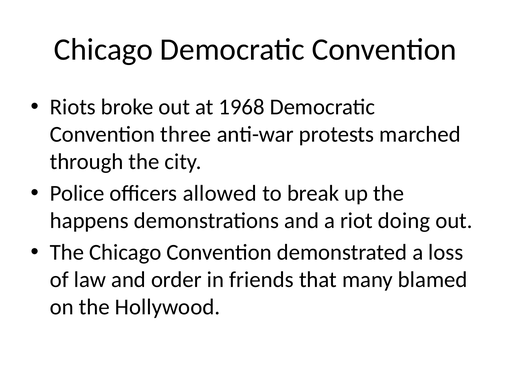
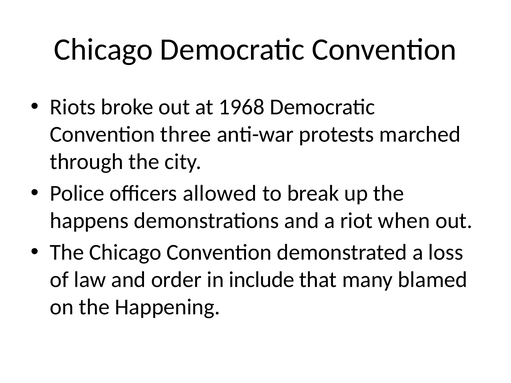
doing: doing -> when
friends: friends -> include
Hollywood: Hollywood -> Happening
